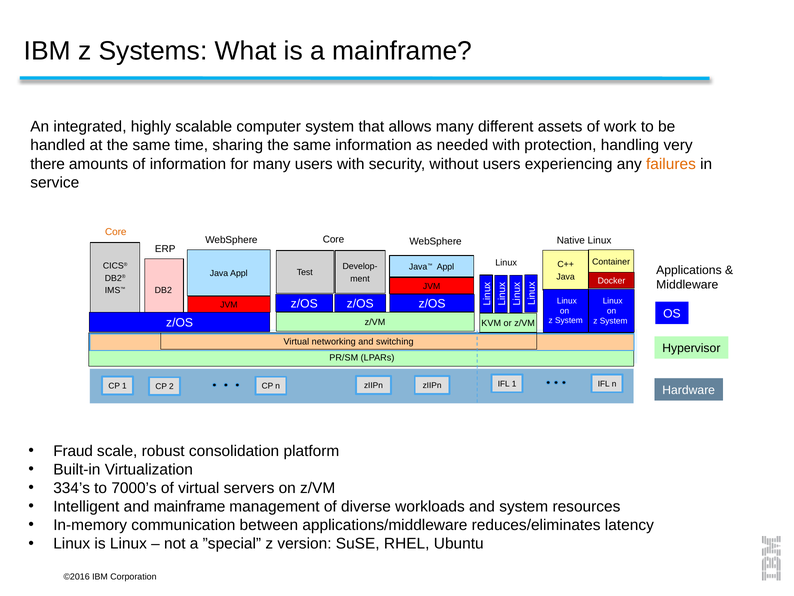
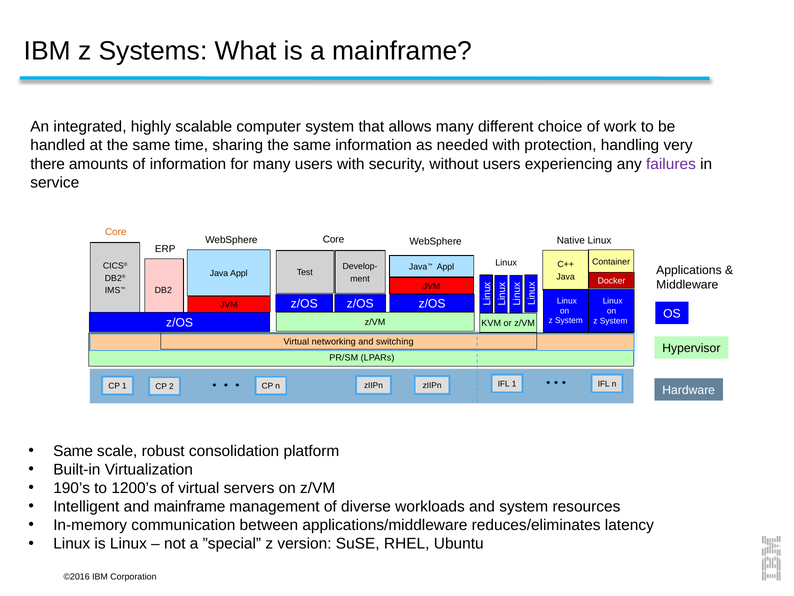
assets: assets -> choice
failures colour: orange -> purple
Fraud at (73, 451): Fraud -> Same
334’s: 334’s -> 190’s
7000’s: 7000’s -> 1200’s
